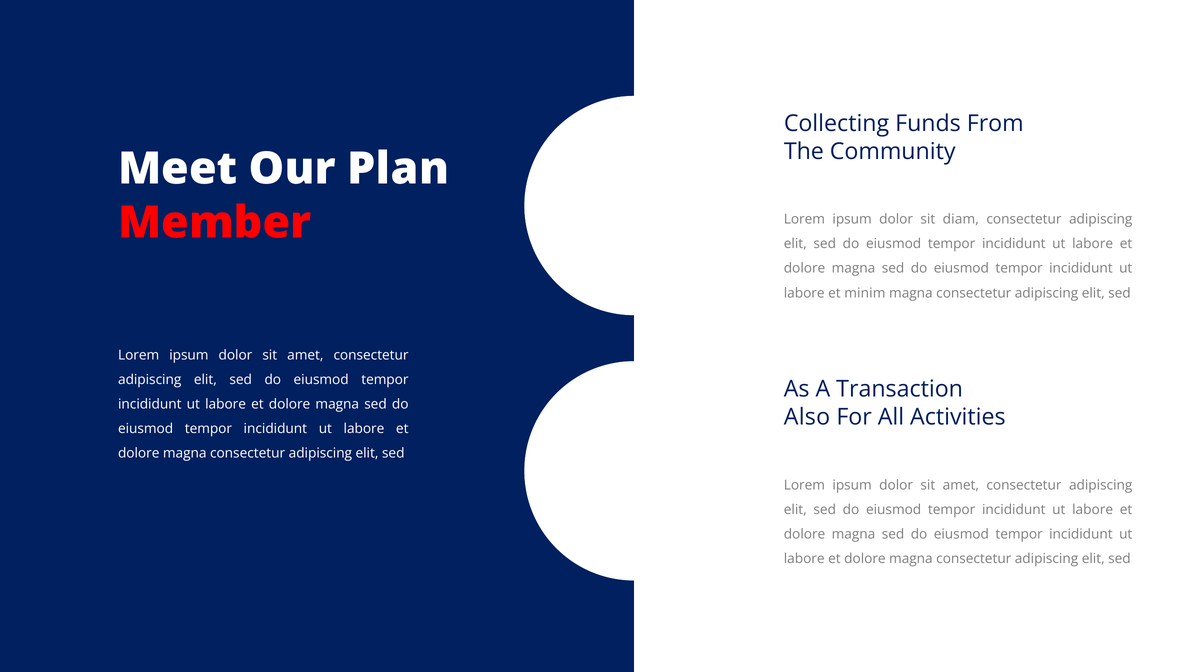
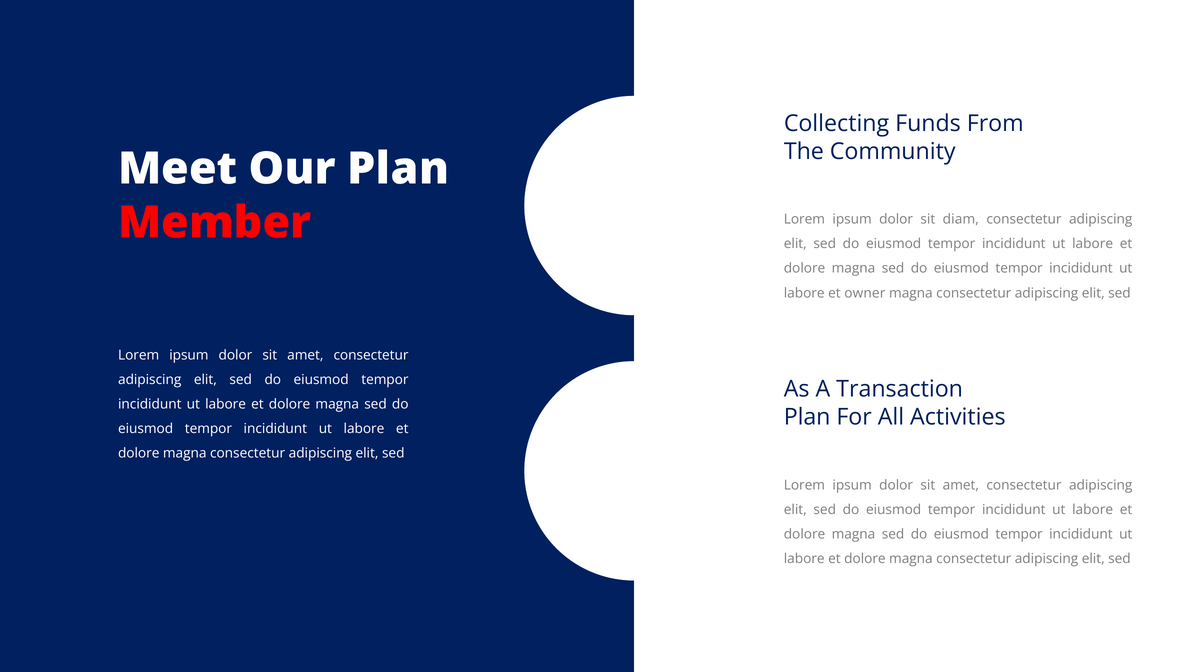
minim: minim -> owner
Also at (807, 417): Also -> Plan
